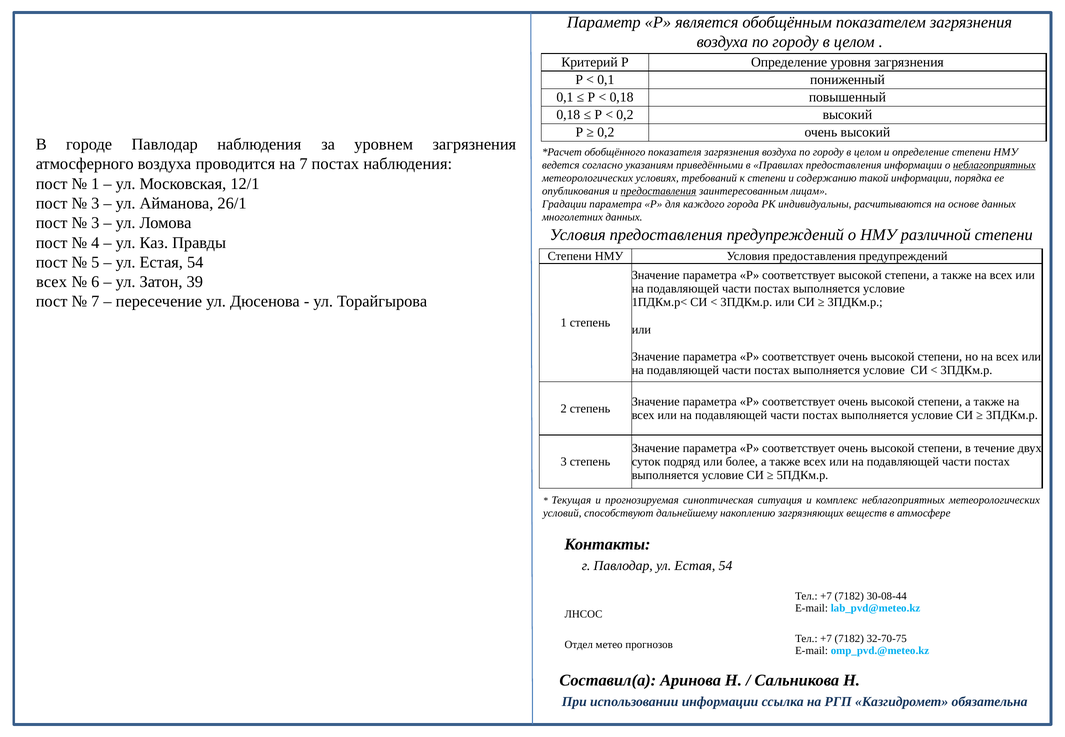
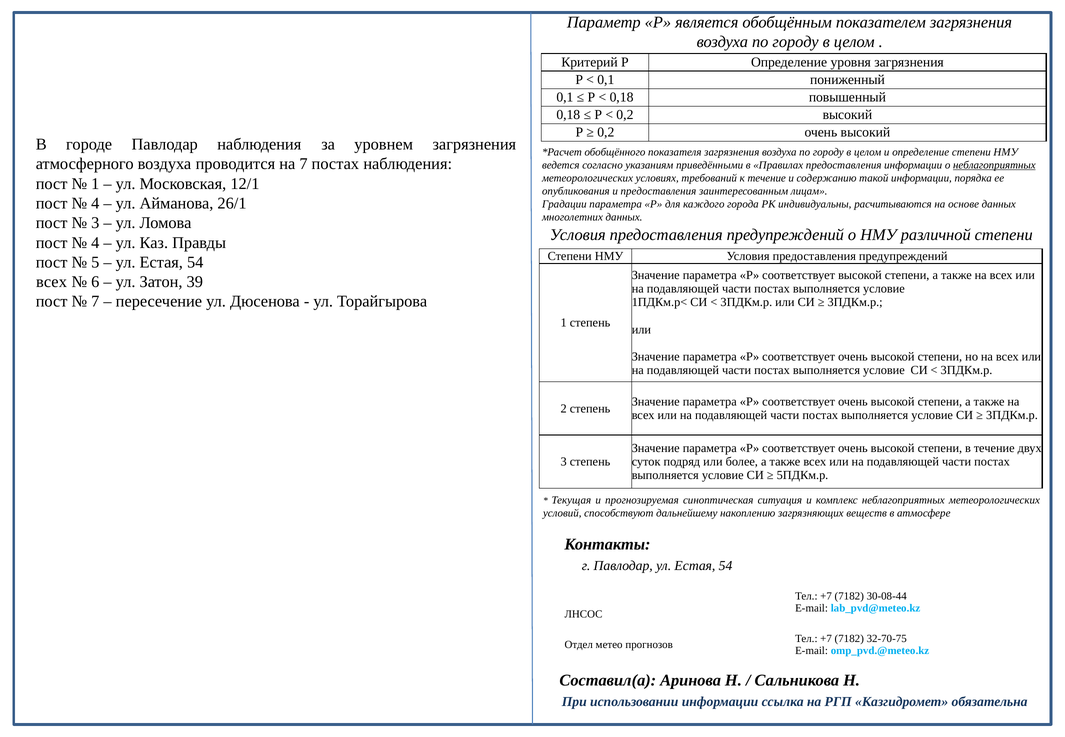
к степени: степени -> течение
предоставления at (658, 191) underline: present -> none
3 at (95, 203): 3 -> 4
